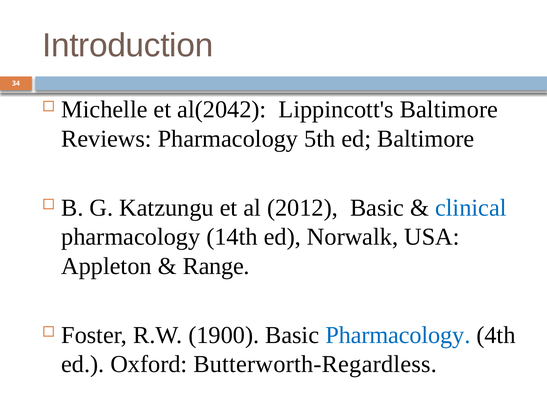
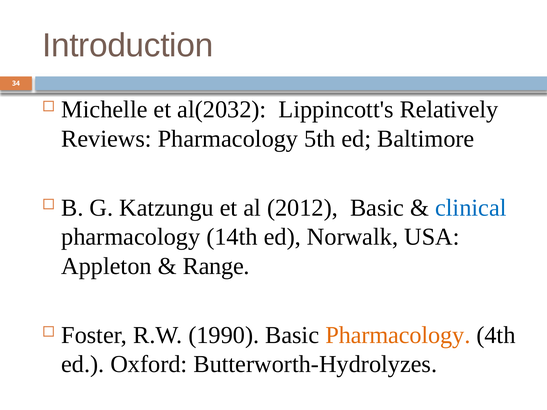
al(2042: al(2042 -> al(2032
Lippincott's Baltimore: Baltimore -> Relatively
1900: 1900 -> 1990
Pharmacology at (398, 335) colour: blue -> orange
Butterworth-Regardless: Butterworth-Regardless -> Butterworth-Hydrolyzes
